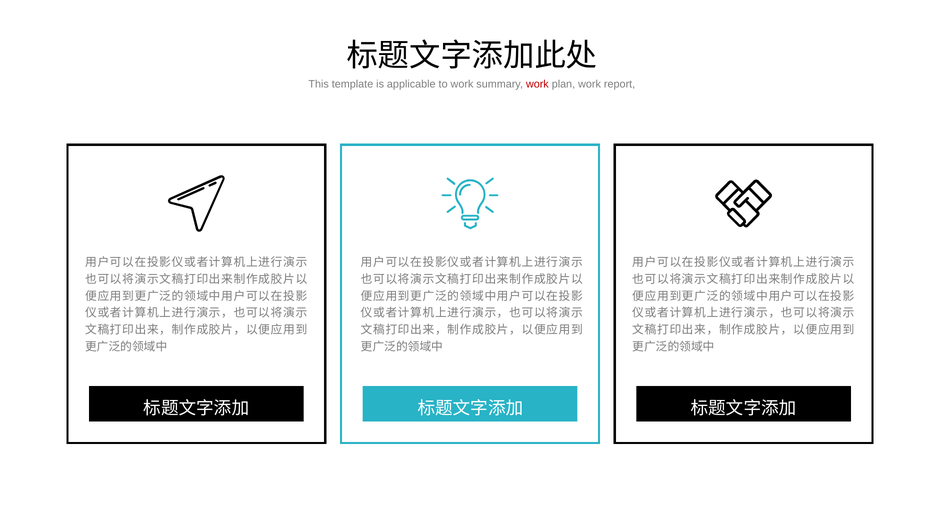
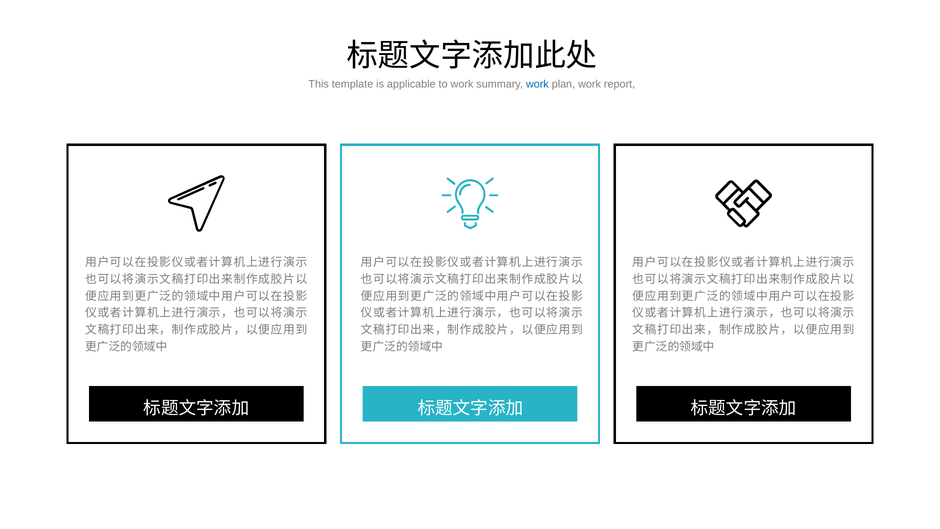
work at (537, 84) colour: red -> blue
